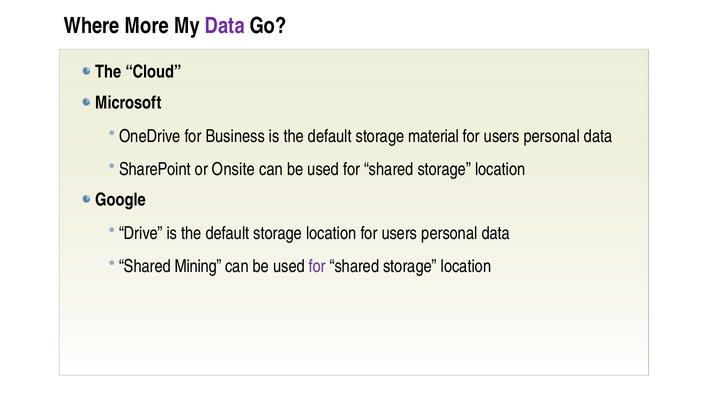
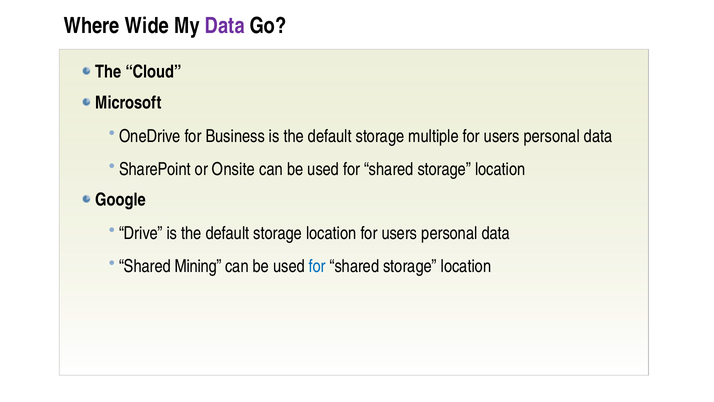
More: More -> Wide
material: material -> multiple
for at (317, 266) colour: purple -> blue
